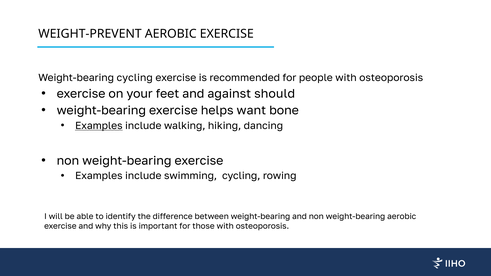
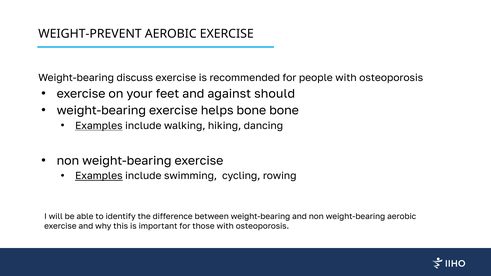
Weight-bearing cycling: cycling -> discuss
helps want: want -> bone
Examples at (99, 176) underline: none -> present
